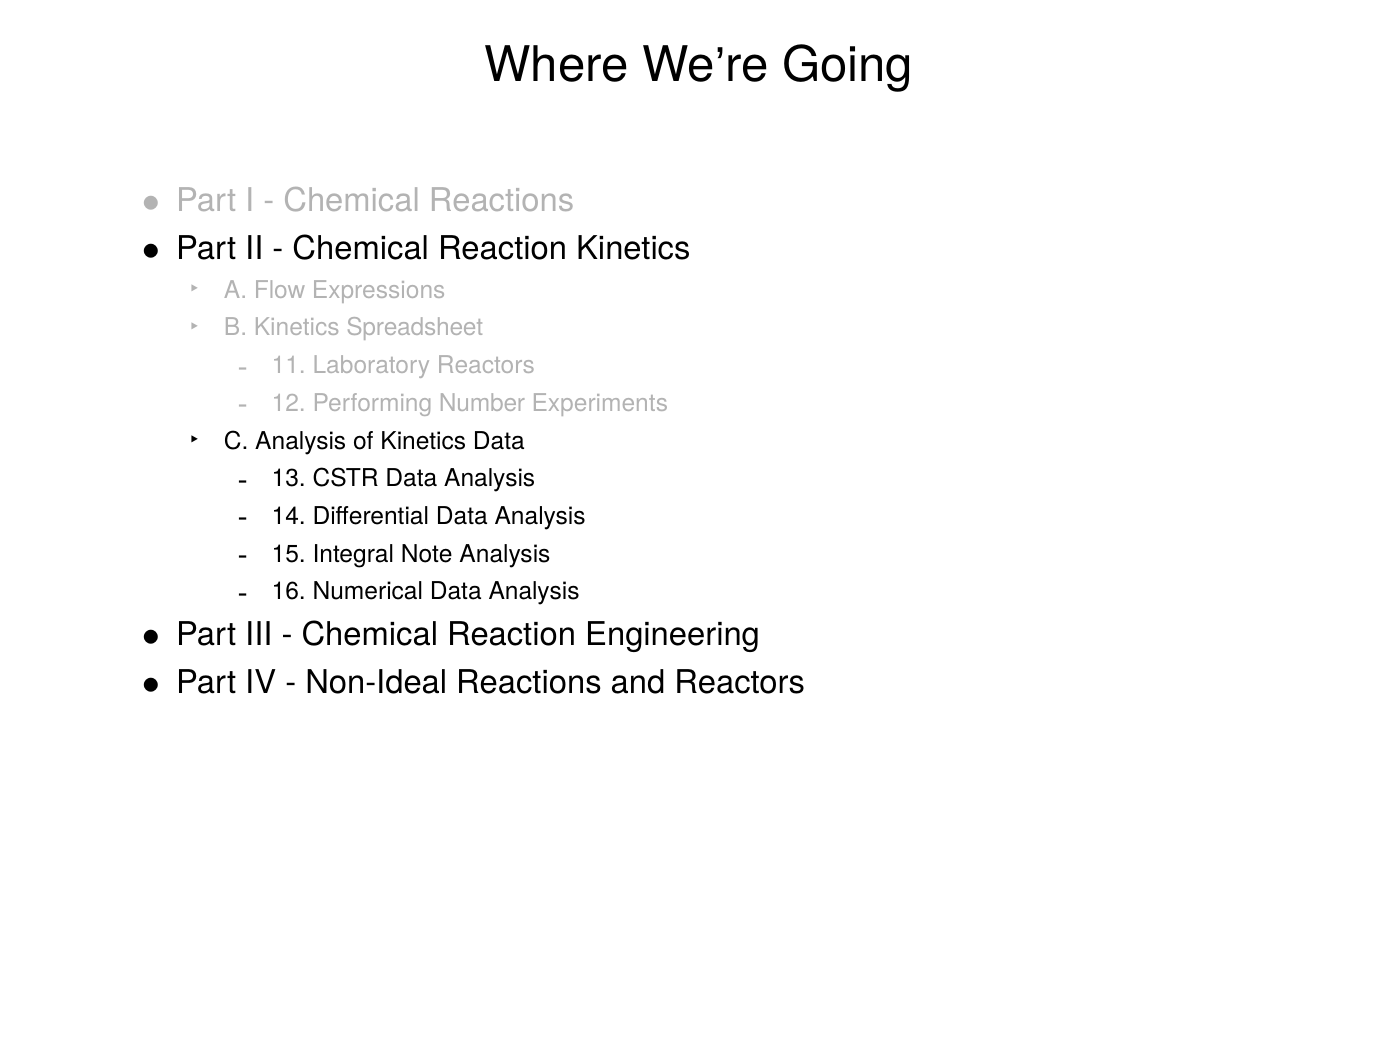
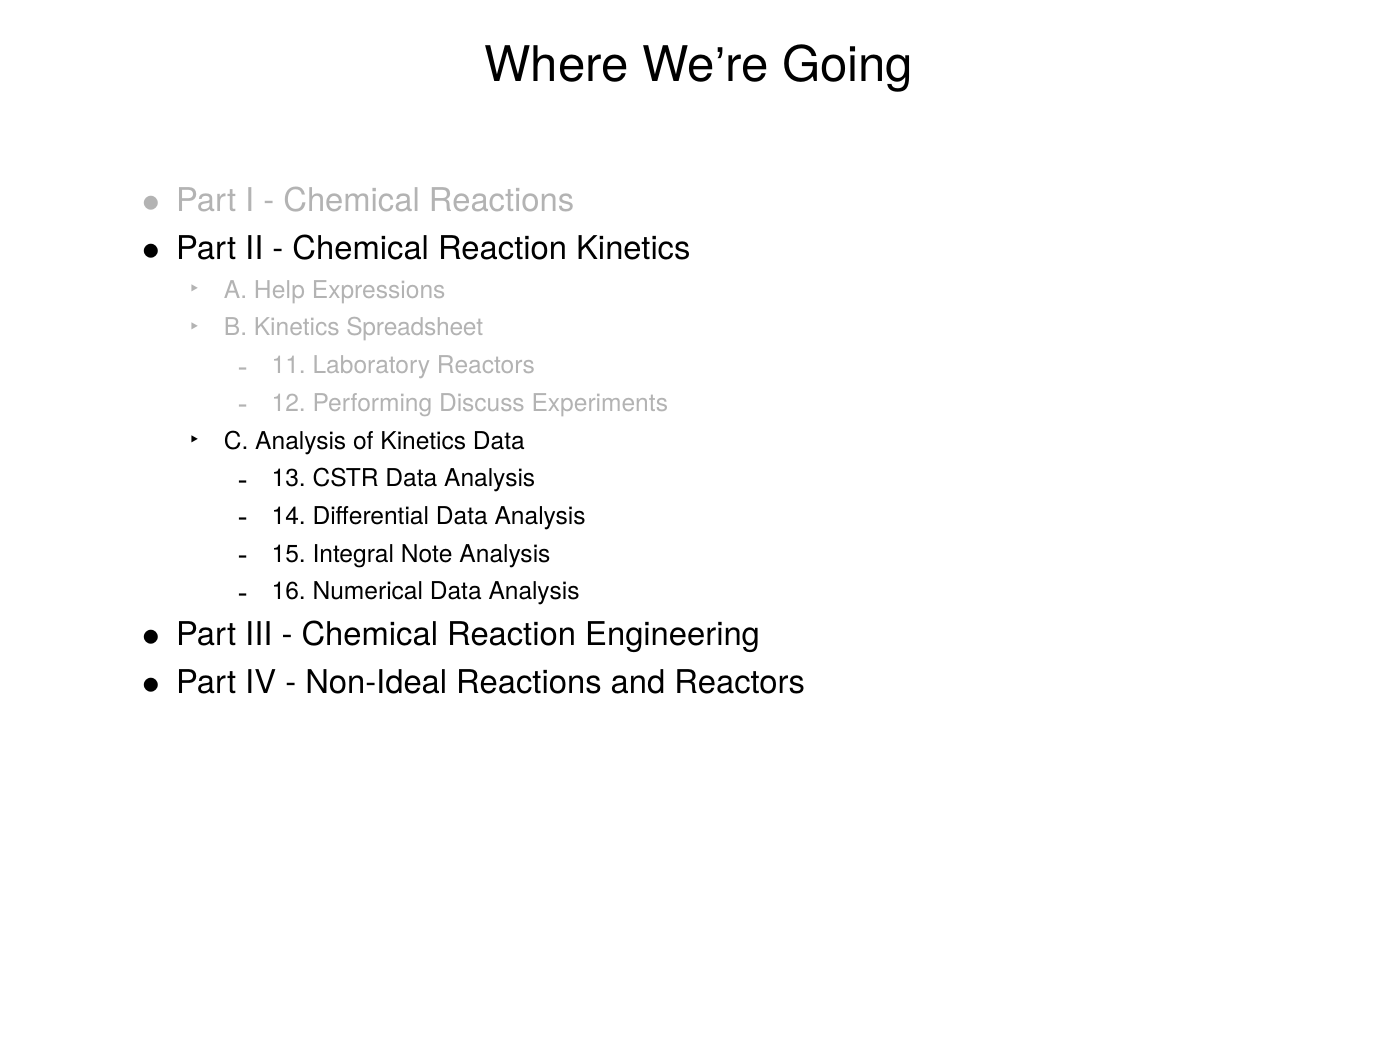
Flow: Flow -> Help
Number: Number -> Discuss
